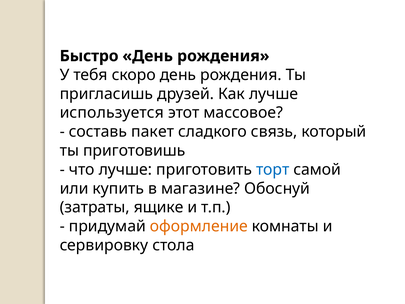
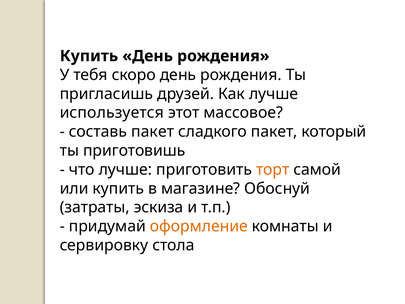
Быстро at (89, 56): Быстро -> Купить
сладкого связь: связь -> пакет
торт colour: blue -> orange
ящике: ящике -> эскиза
